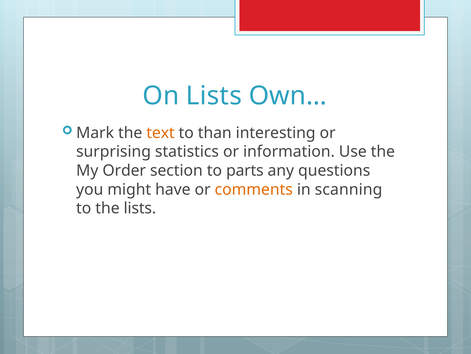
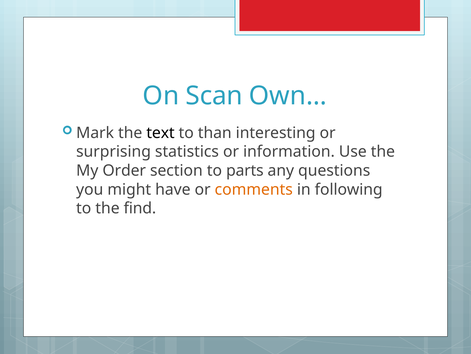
On Lists: Lists -> Scan
text colour: orange -> black
scanning: scanning -> following
the lists: lists -> find
